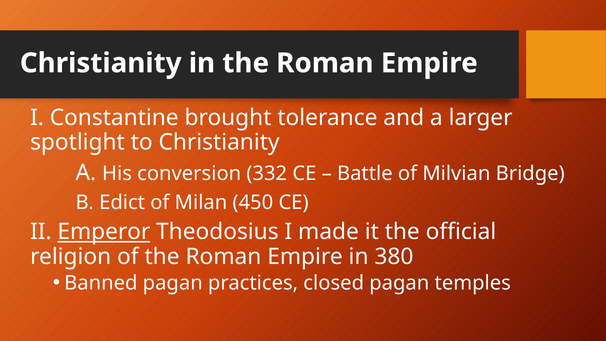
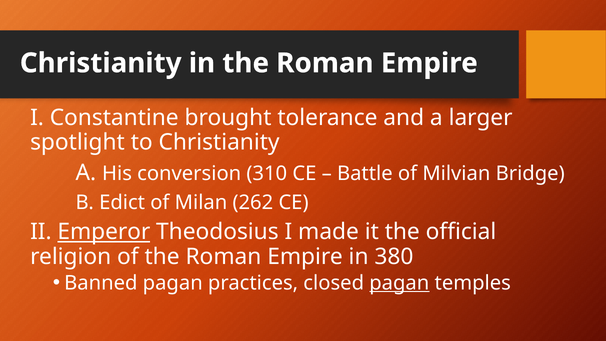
332: 332 -> 310
450: 450 -> 262
pagan at (399, 283) underline: none -> present
